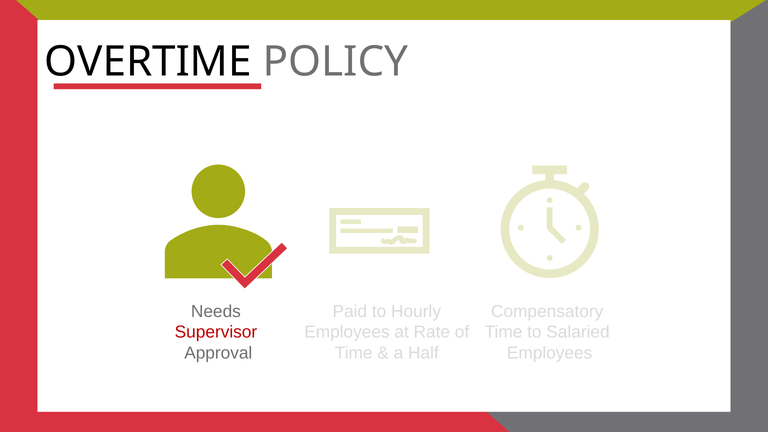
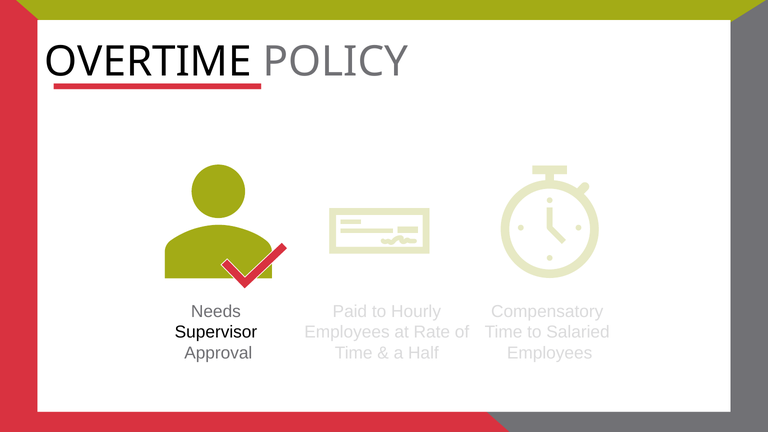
Supervisor colour: red -> black
